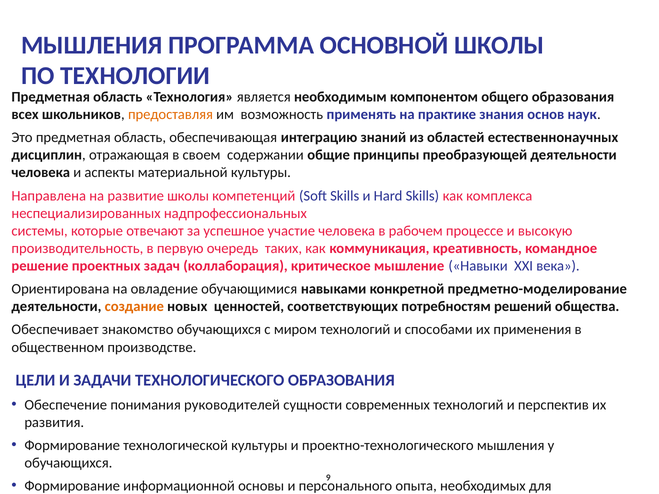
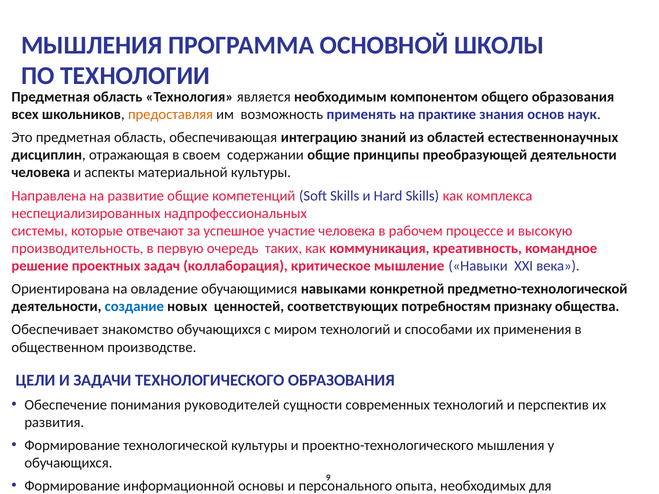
развитие школы: школы -> общие
предметно-моделирование: предметно-моделирование -> предметно-технологической
создание colour: orange -> blue
решений: решений -> признаку
